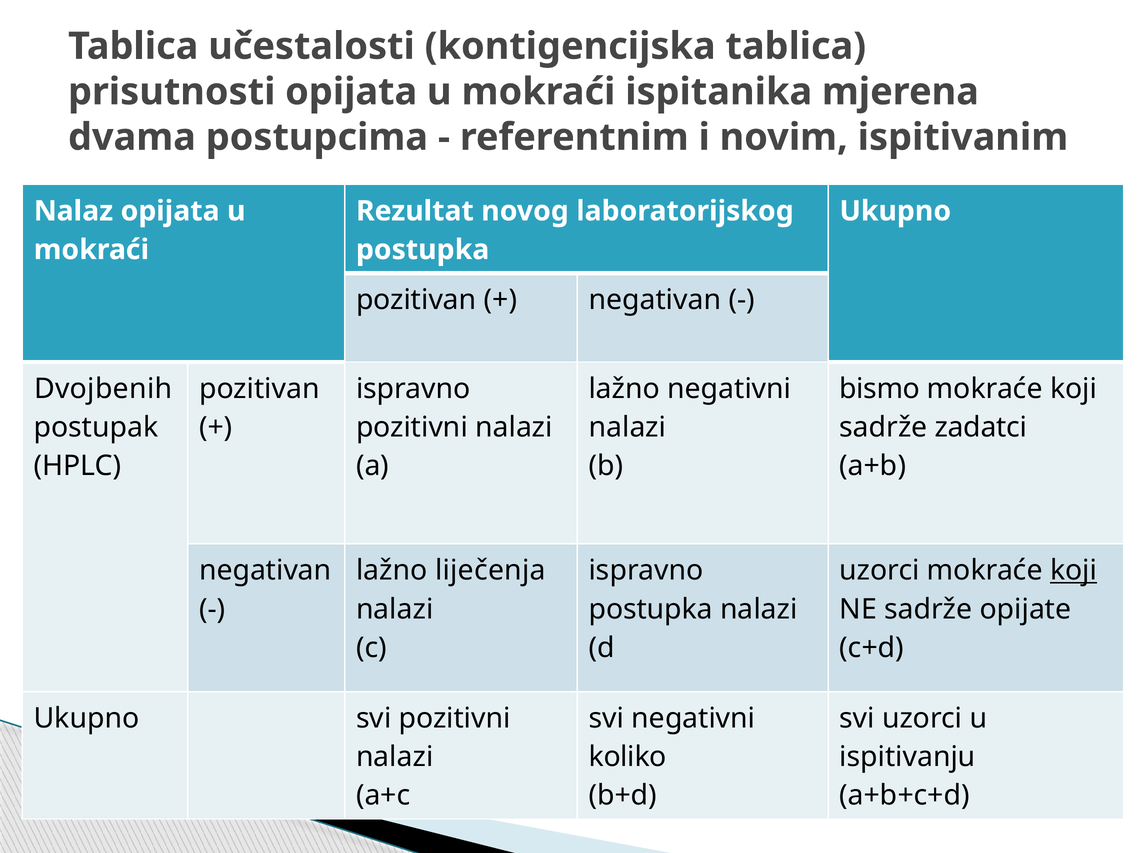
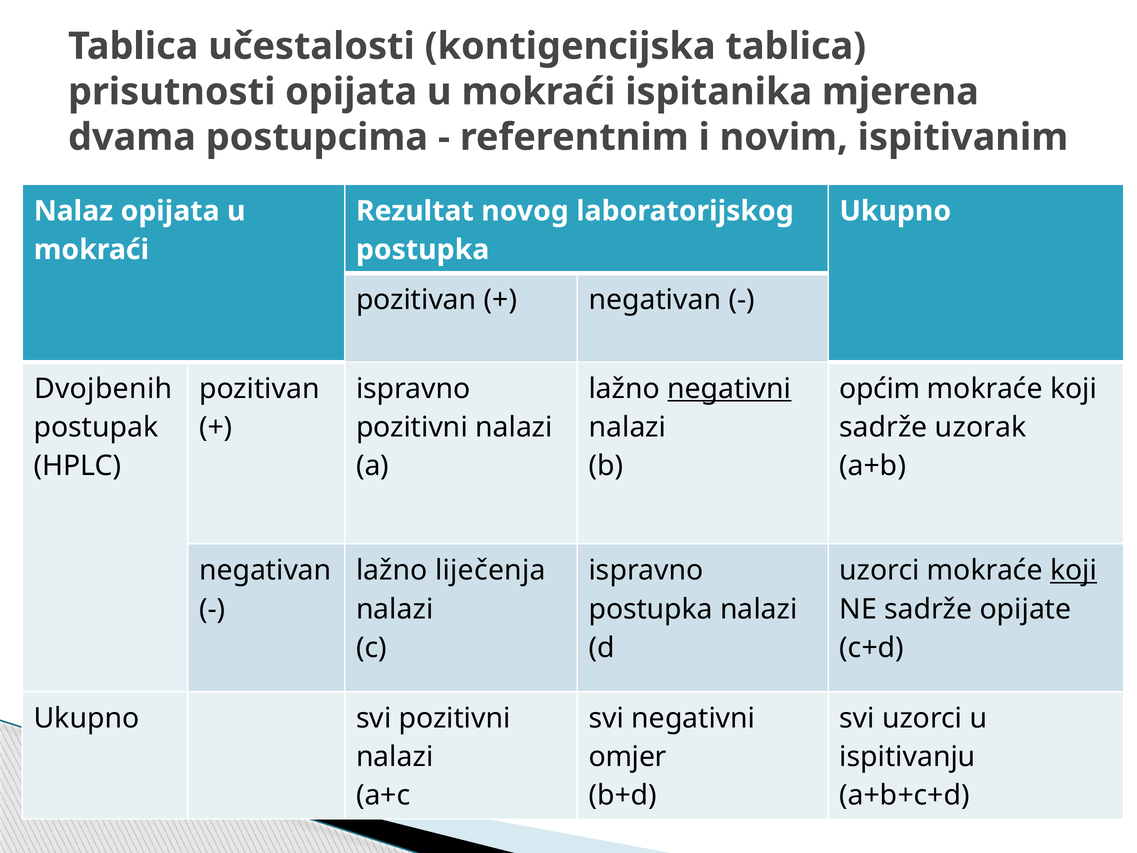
negativni at (729, 389) underline: none -> present
bismo: bismo -> općim
zadatci: zadatci -> uzorak
koliko: koliko -> omjer
